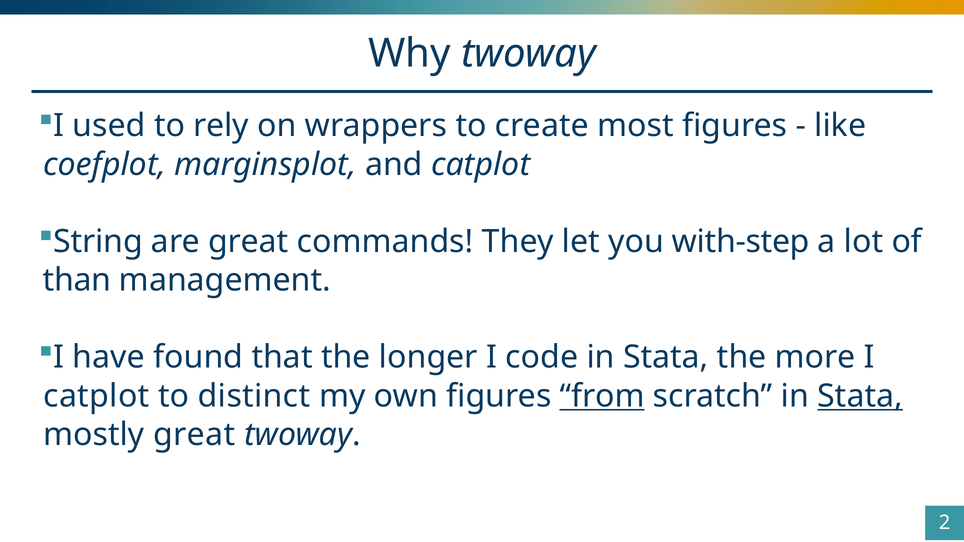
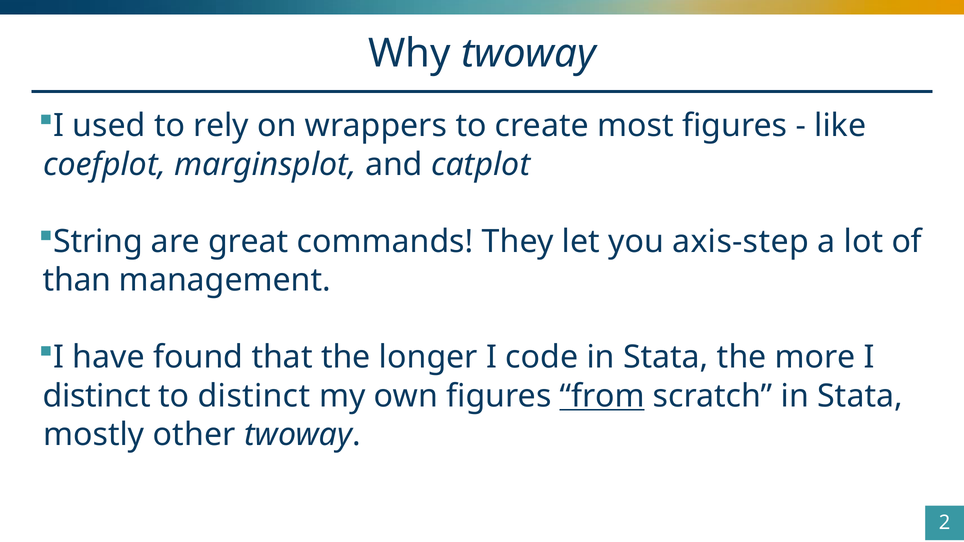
with-step: with-step -> axis-step
catplot at (96, 396): catplot -> distinct
Stata at (860, 396) underline: present -> none
mostly great: great -> other
